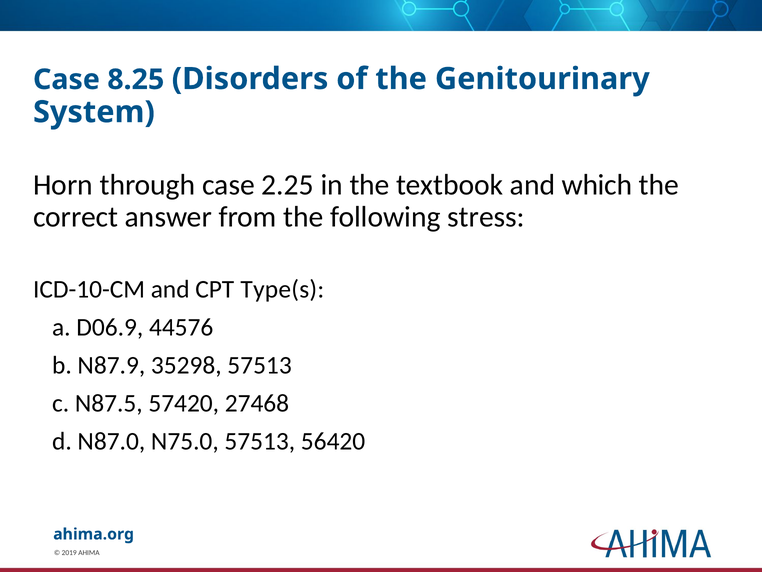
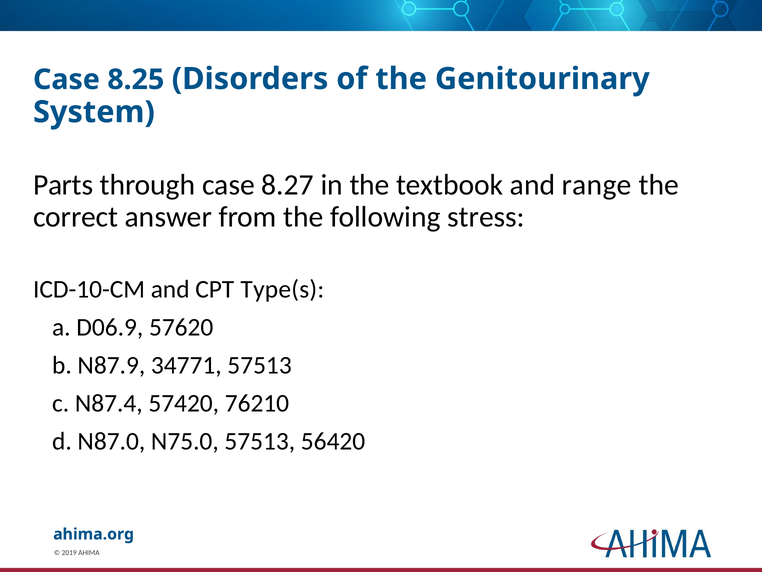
Horn: Horn -> Parts
2.25: 2.25 -> 8.27
which: which -> range
44576: 44576 -> 57620
35298: 35298 -> 34771
N87.5: N87.5 -> N87.4
27468: 27468 -> 76210
